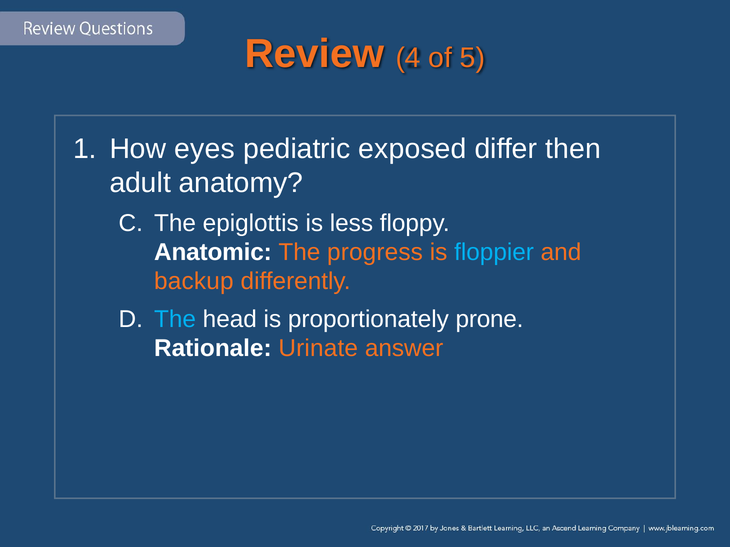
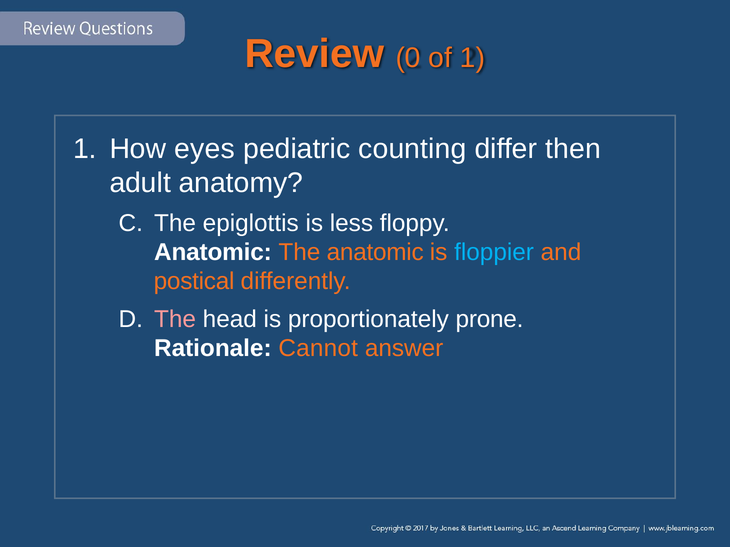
4: 4 -> 0
of 5: 5 -> 1
exposed: exposed -> counting
The progress: progress -> anatomic
backup: backup -> postical
The at (175, 319) colour: light blue -> pink
Urinate: Urinate -> Cannot
